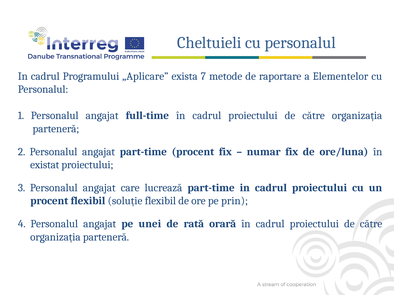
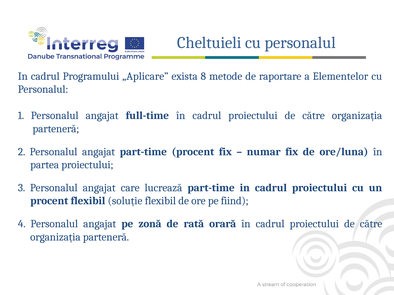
7: 7 -> 8
existat: existat -> partea
prin: prin -> fiind
unei: unei -> zonă
